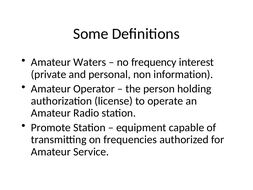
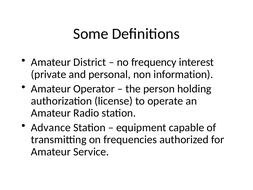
Waters: Waters -> District
Promote: Promote -> Advance
